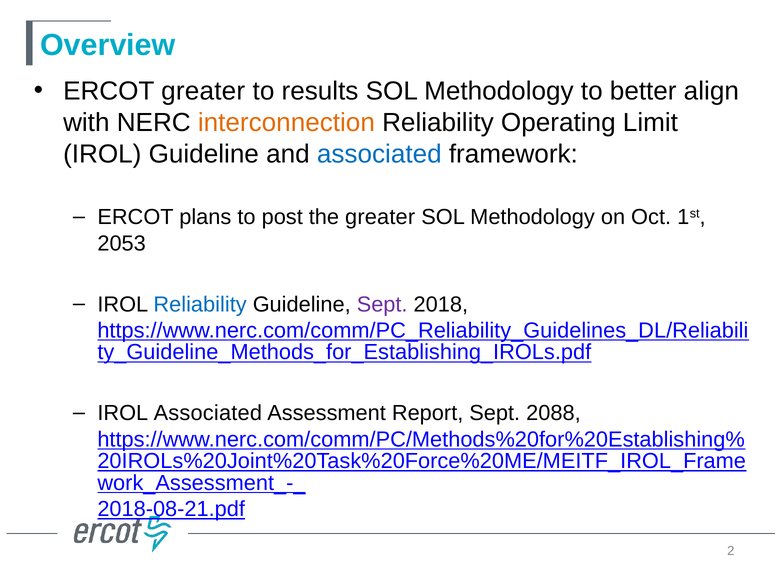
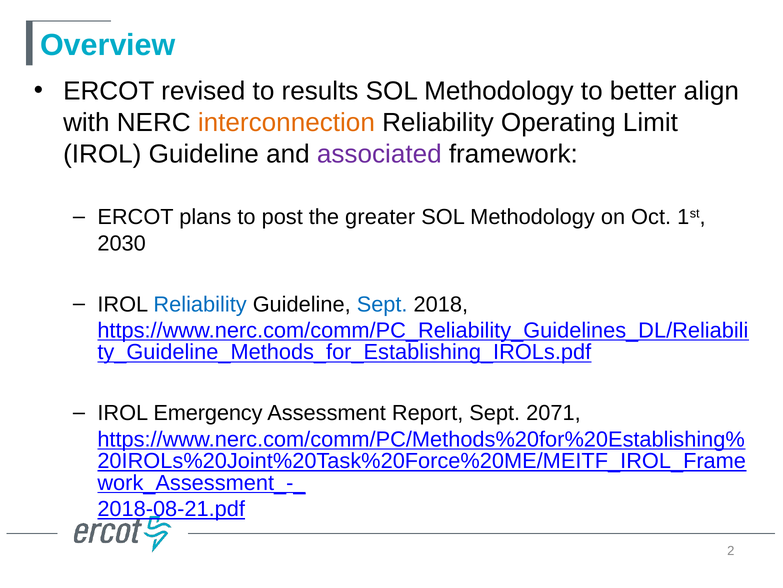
ERCOT greater: greater -> revised
associated at (379, 154) colour: blue -> purple
2053: 2053 -> 2030
Sept at (382, 304) colour: purple -> blue
IROL Associated: Associated -> Emergency
2088: 2088 -> 2071
